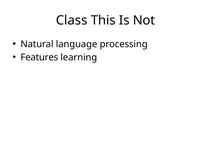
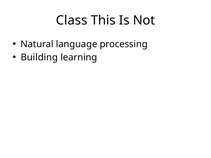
Features: Features -> Building
